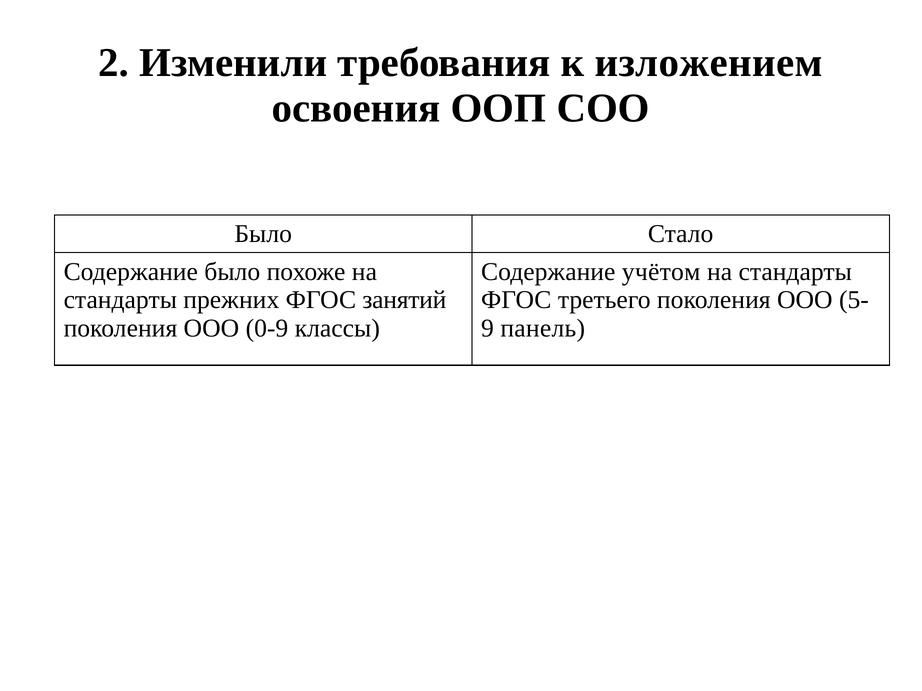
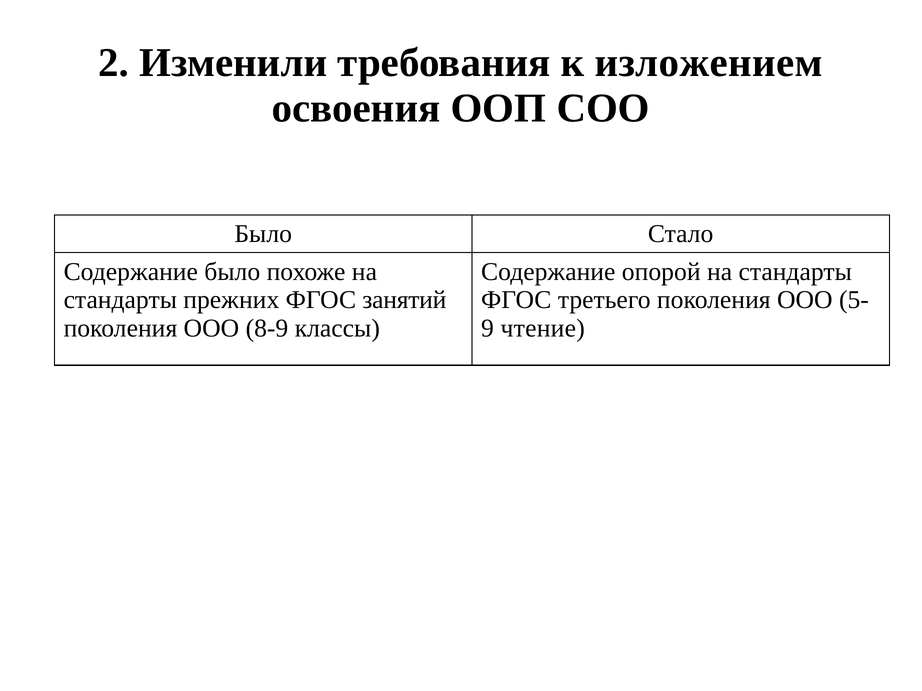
учётом: учётом -> опорой
0-9: 0-9 -> 8-9
панель: панель -> чтение
